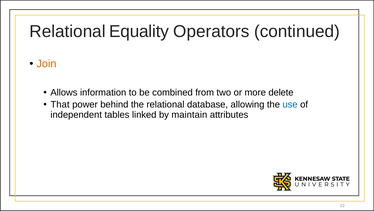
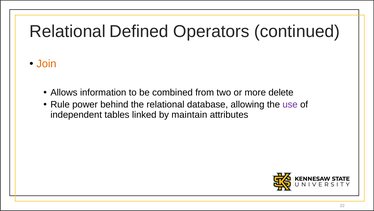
Equality: Equality -> Defined
That: That -> Rule
use colour: blue -> purple
